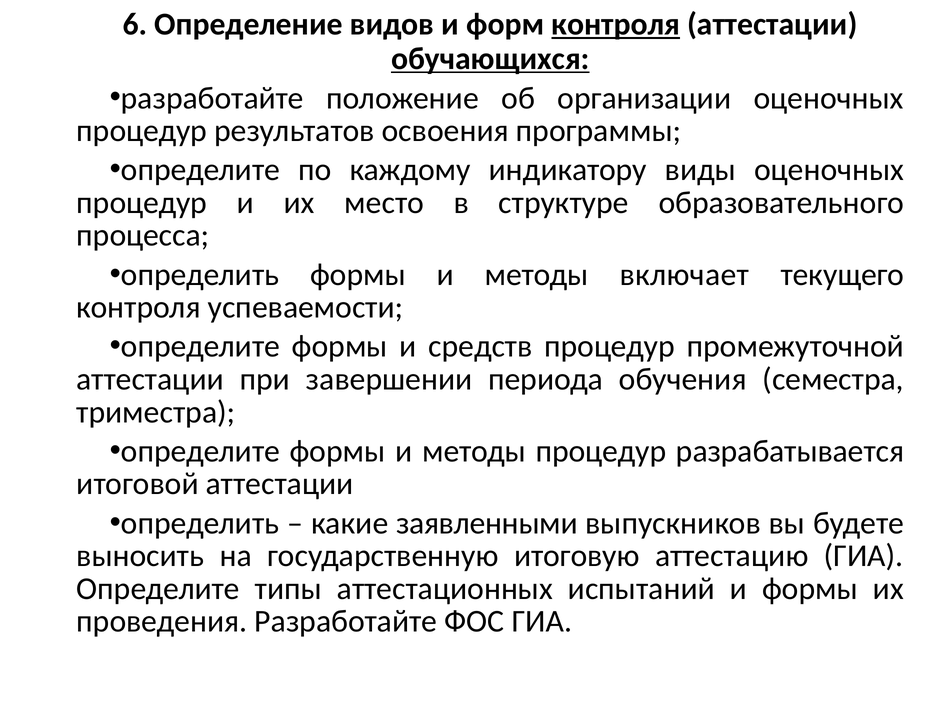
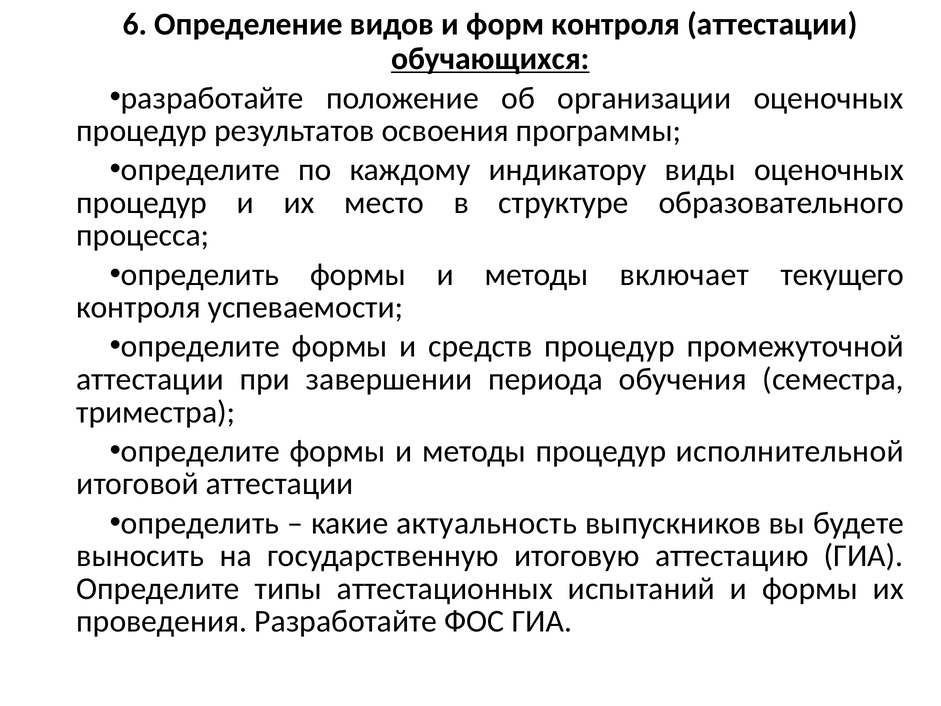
контроля at (616, 24) underline: present -> none
разрабатывается: разрабатывается -> исполнительной
заявленными: заявленными -> актуальность
